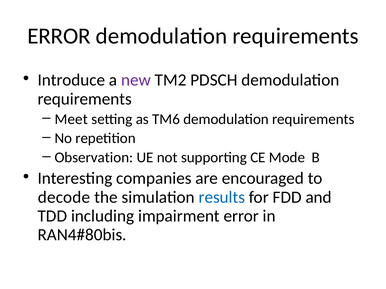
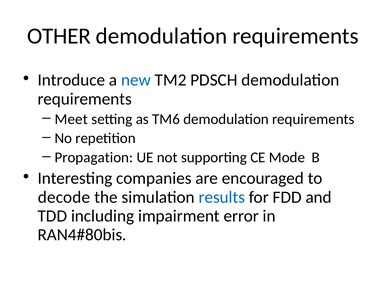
ERROR at (59, 36): ERROR -> OTHER
new colour: purple -> blue
Observation: Observation -> Propagation
